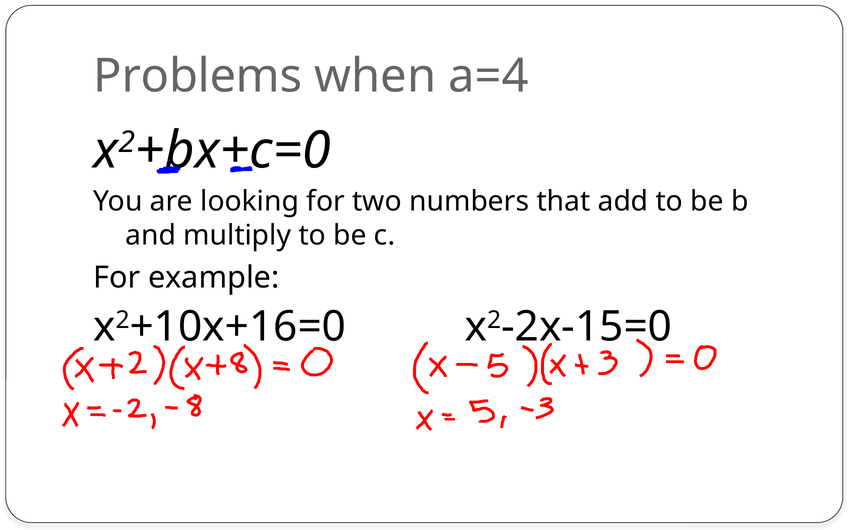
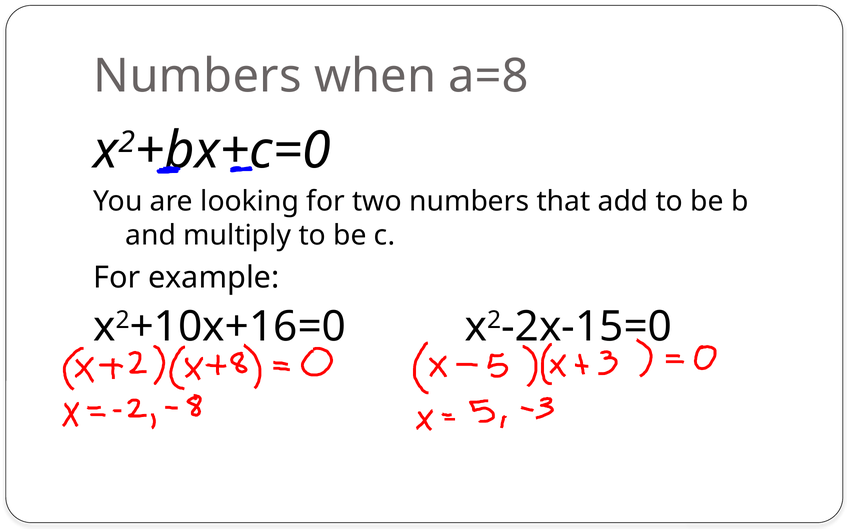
Problems at (198, 76): Problems -> Numbers
a=4: a=4 -> a=8
